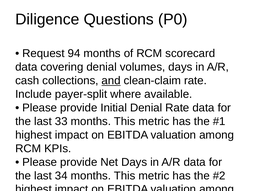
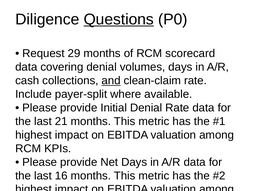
Questions underline: none -> present
94: 94 -> 29
33: 33 -> 21
34: 34 -> 16
